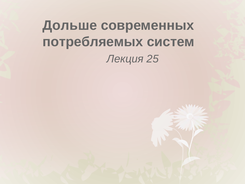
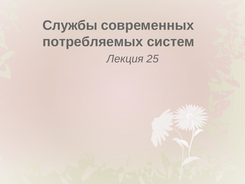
Дольше: Дольше -> Службы
